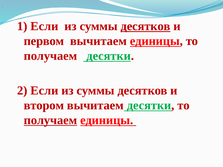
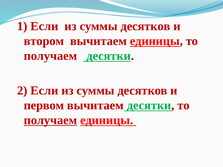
десятков at (145, 26) underline: present -> none
первом: первом -> втором
втором: втором -> первом
